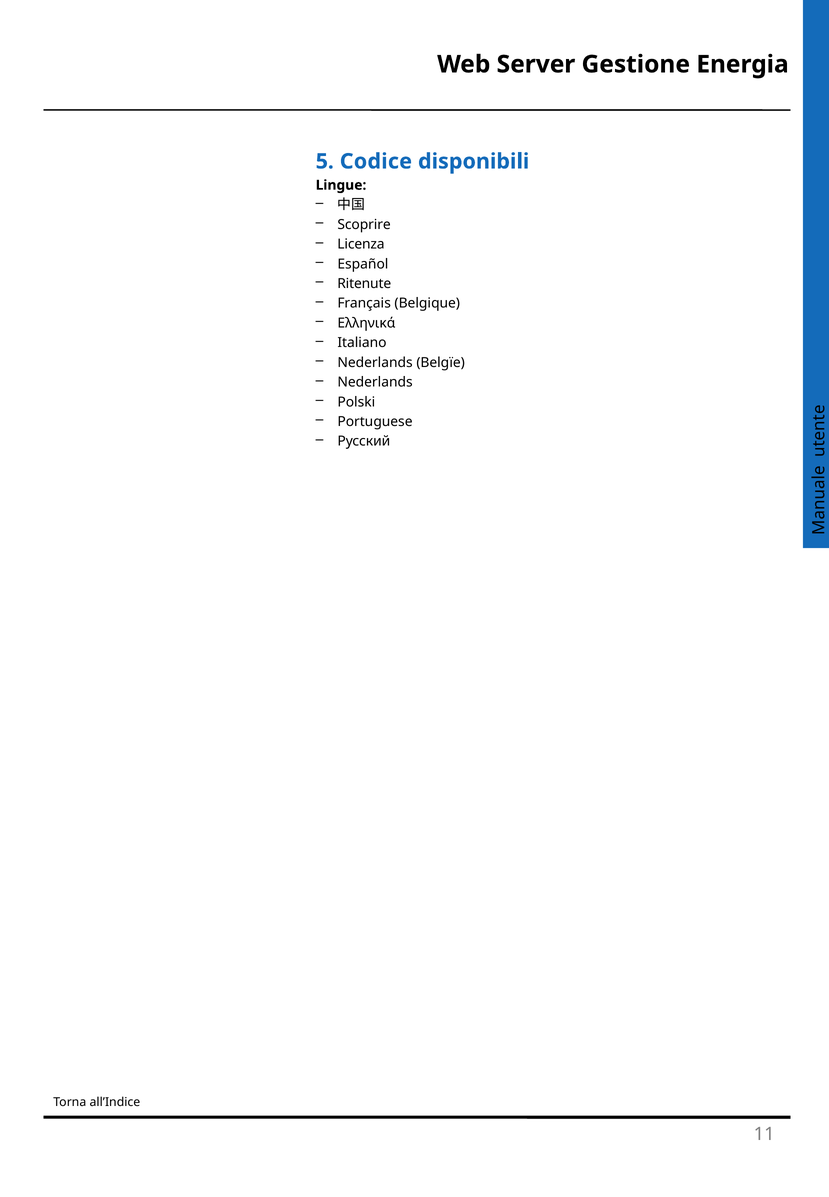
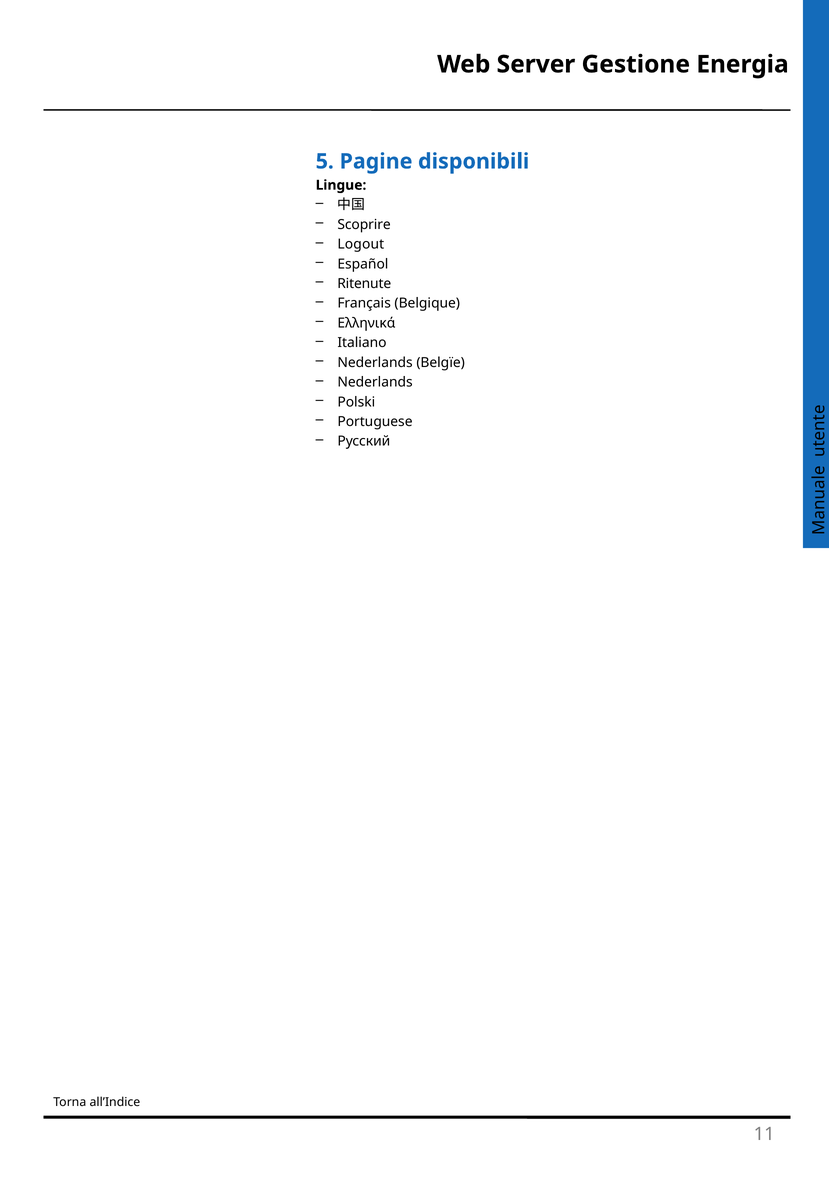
Codice: Codice -> Pagine
Licenza: Licenza -> Logout
